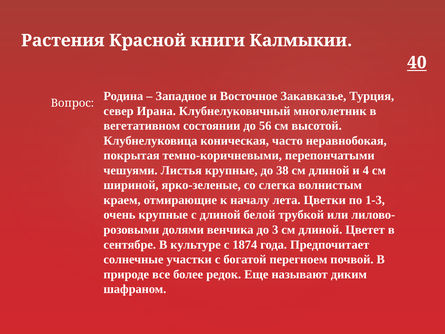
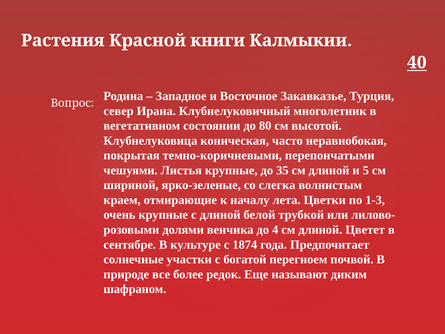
56: 56 -> 80
38: 38 -> 35
4: 4 -> 5
3: 3 -> 4
